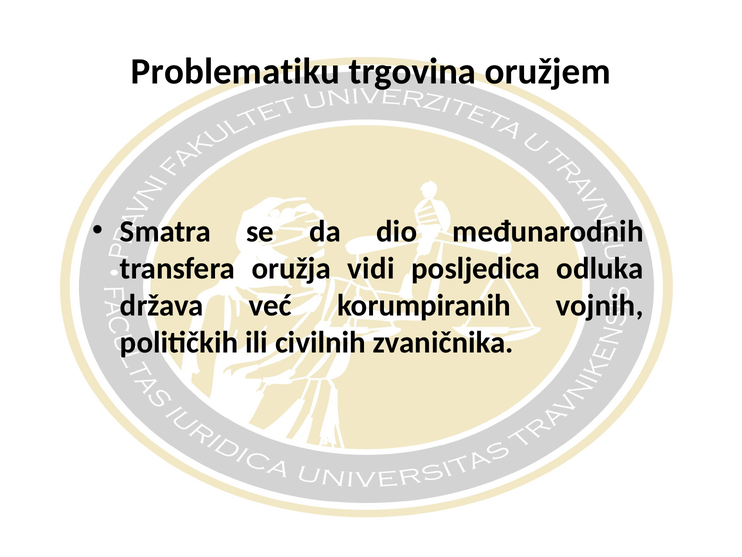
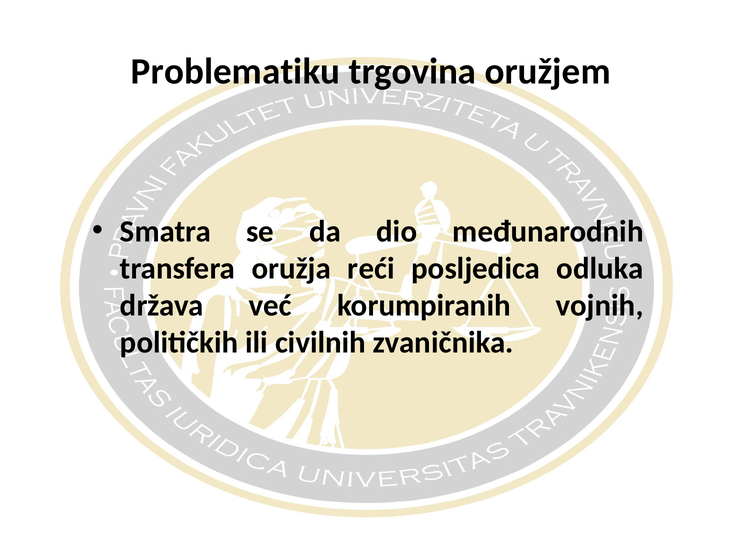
vidi: vidi -> reći
